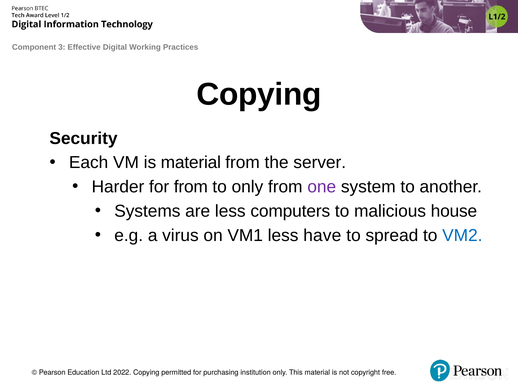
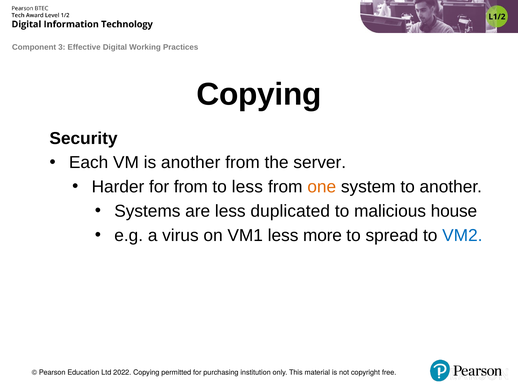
is material: material -> another
to only: only -> less
one colour: purple -> orange
computers: computers -> duplicated
have: have -> more
